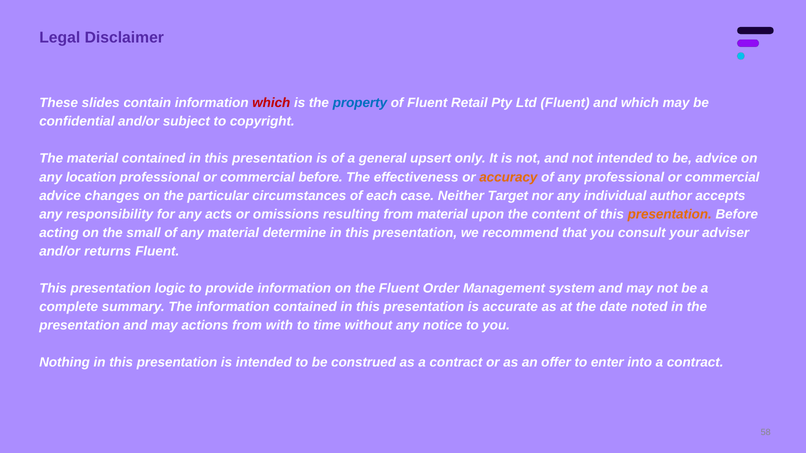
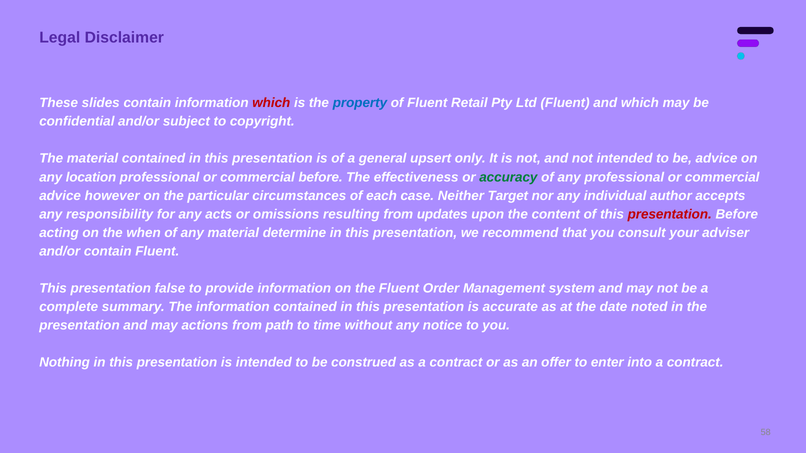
accuracy colour: orange -> green
changes: changes -> however
from material: material -> updates
presentation at (670, 214) colour: orange -> red
small: small -> when
and/or returns: returns -> contain
logic: logic -> false
with: with -> path
